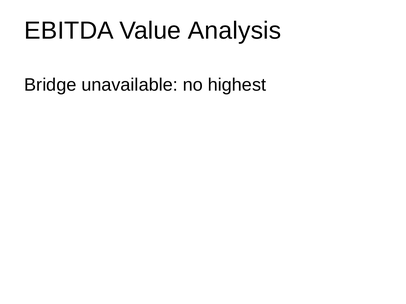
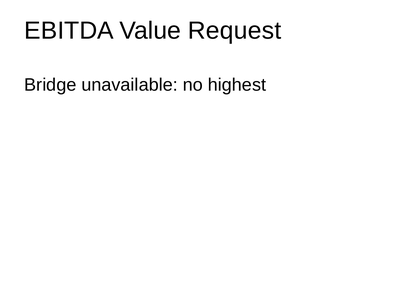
Analysis: Analysis -> Request
